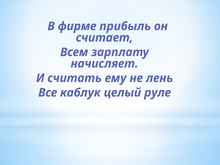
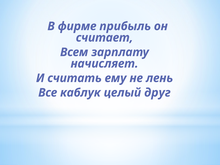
руле: руле -> друг
